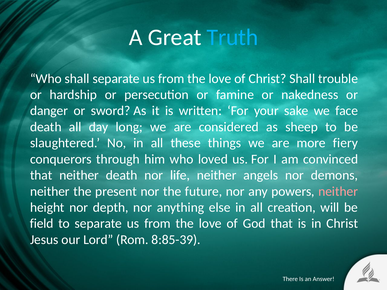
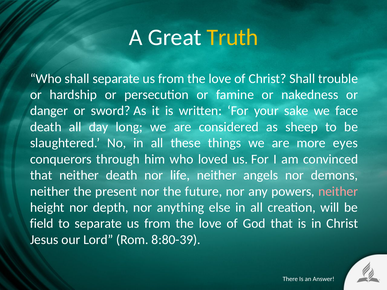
Truth colour: light blue -> yellow
fiery: fiery -> eyes
8:85-39: 8:85-39 -> 8:80-39
